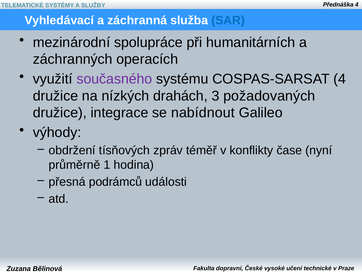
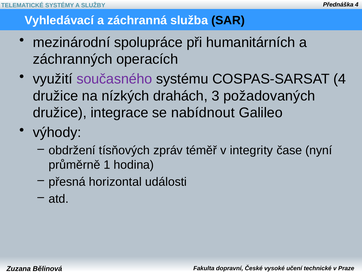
SAR colour: blue -> black
konflikty: konflikty -> integrity
podrámců: podrámců -> horizontal
